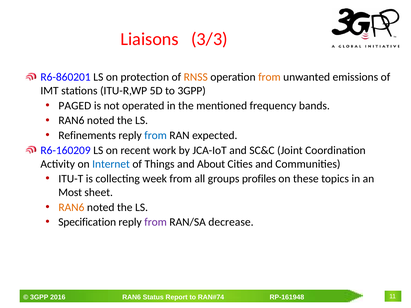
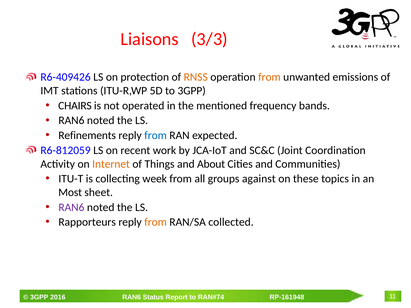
R6-860201: R6-860201 -> R6-409426
PAGED: PAGED -> CHAIRS
R6-160209: R6-160209 -> R6-812059
Internet colour: blue -> orange
profiles: profiles -> against
RAN6 at (71, 207) colour: orange -> purple
Specification: Specification -> Rapporteurs
from at (156, 222) colour: purple -> orange
decrease: decrease -> collected
